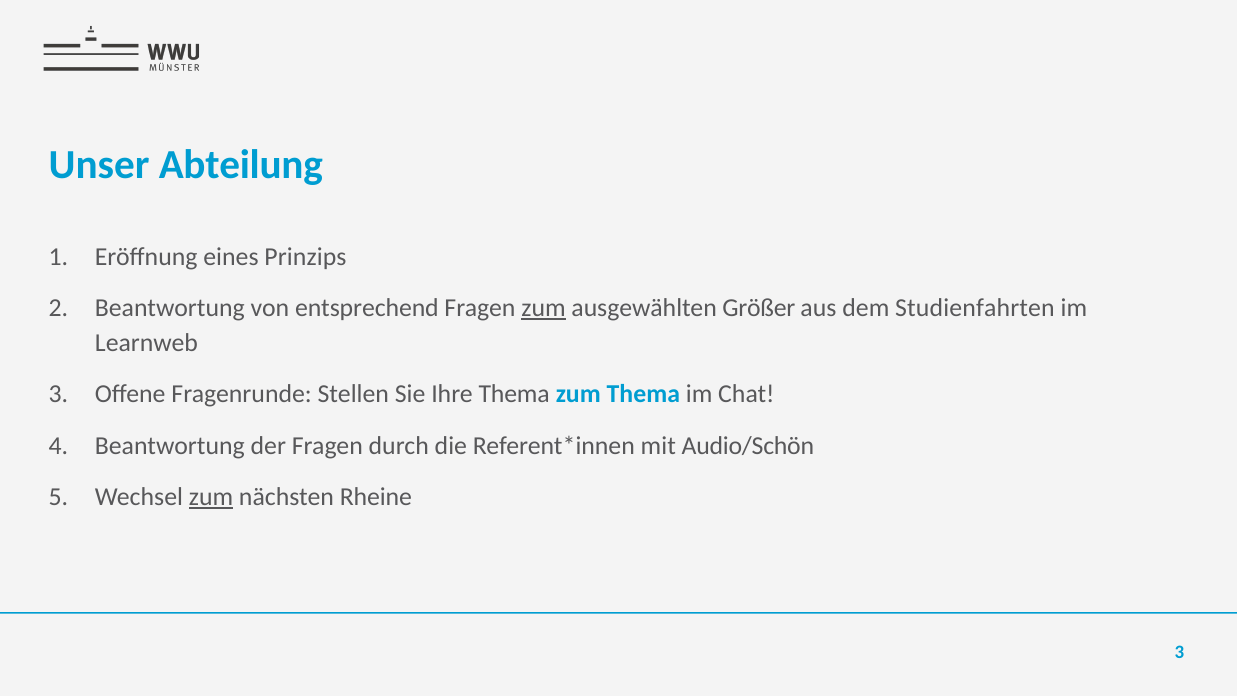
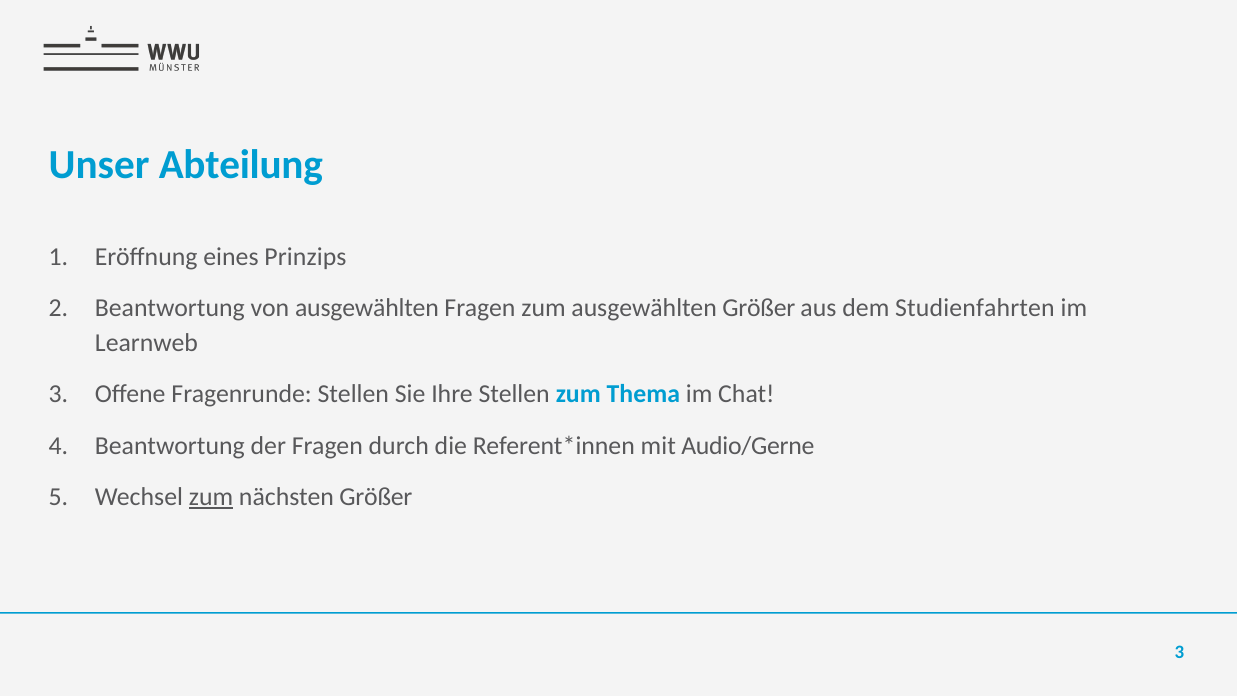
von entsprechend: entsprechend -> ausgewählten
zum at (544, 308) underline: present -> none
Ihre Thema: Thema -> Stellen
Audio/Schön: Audio/Schön -> Audio/Gerne
nächsten Rheine: Rheine -> Größer
